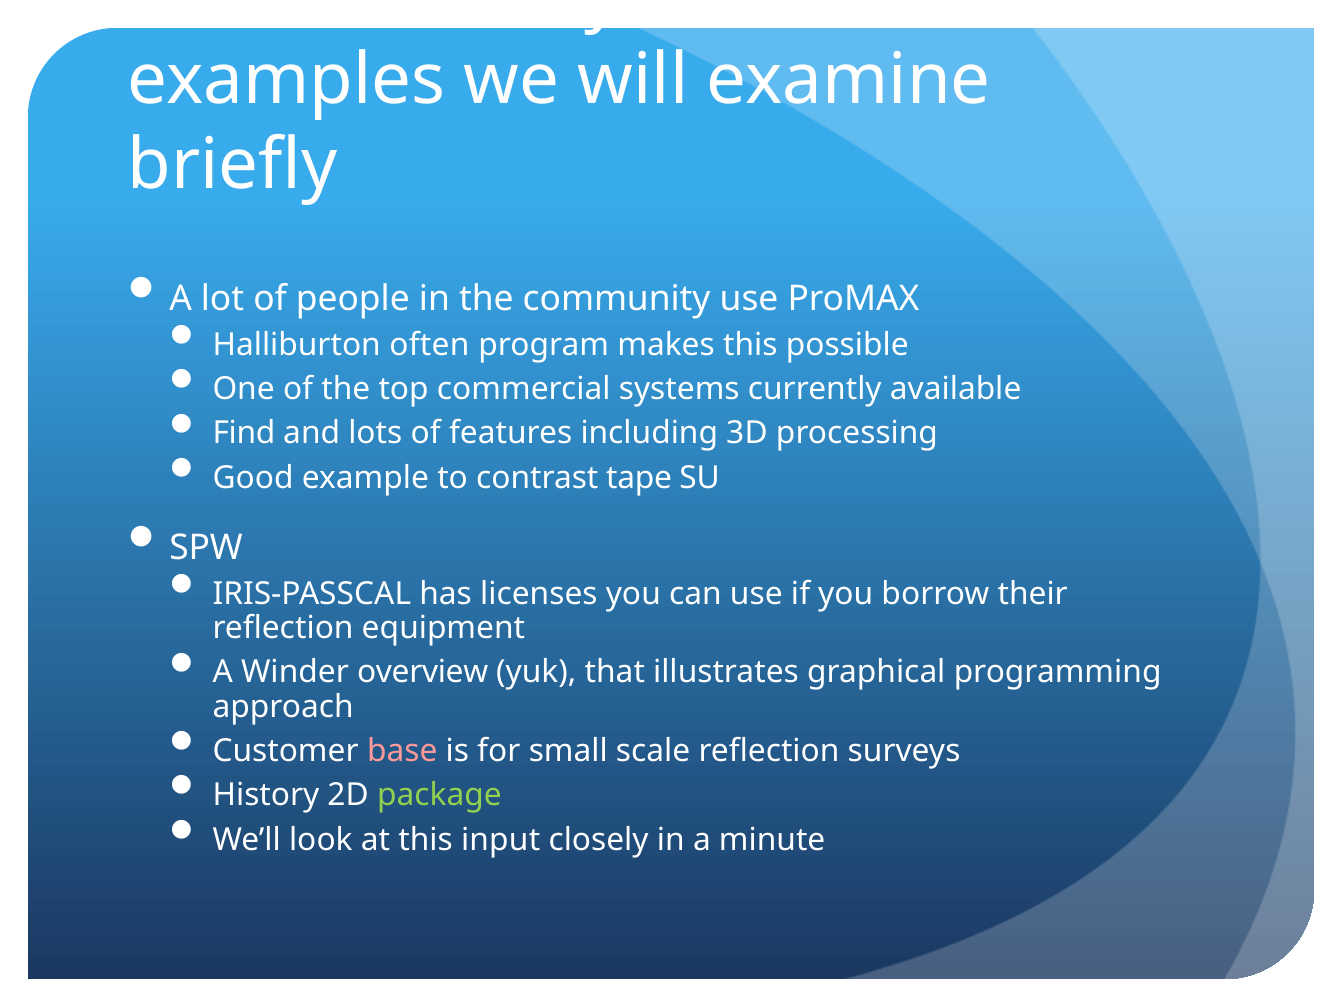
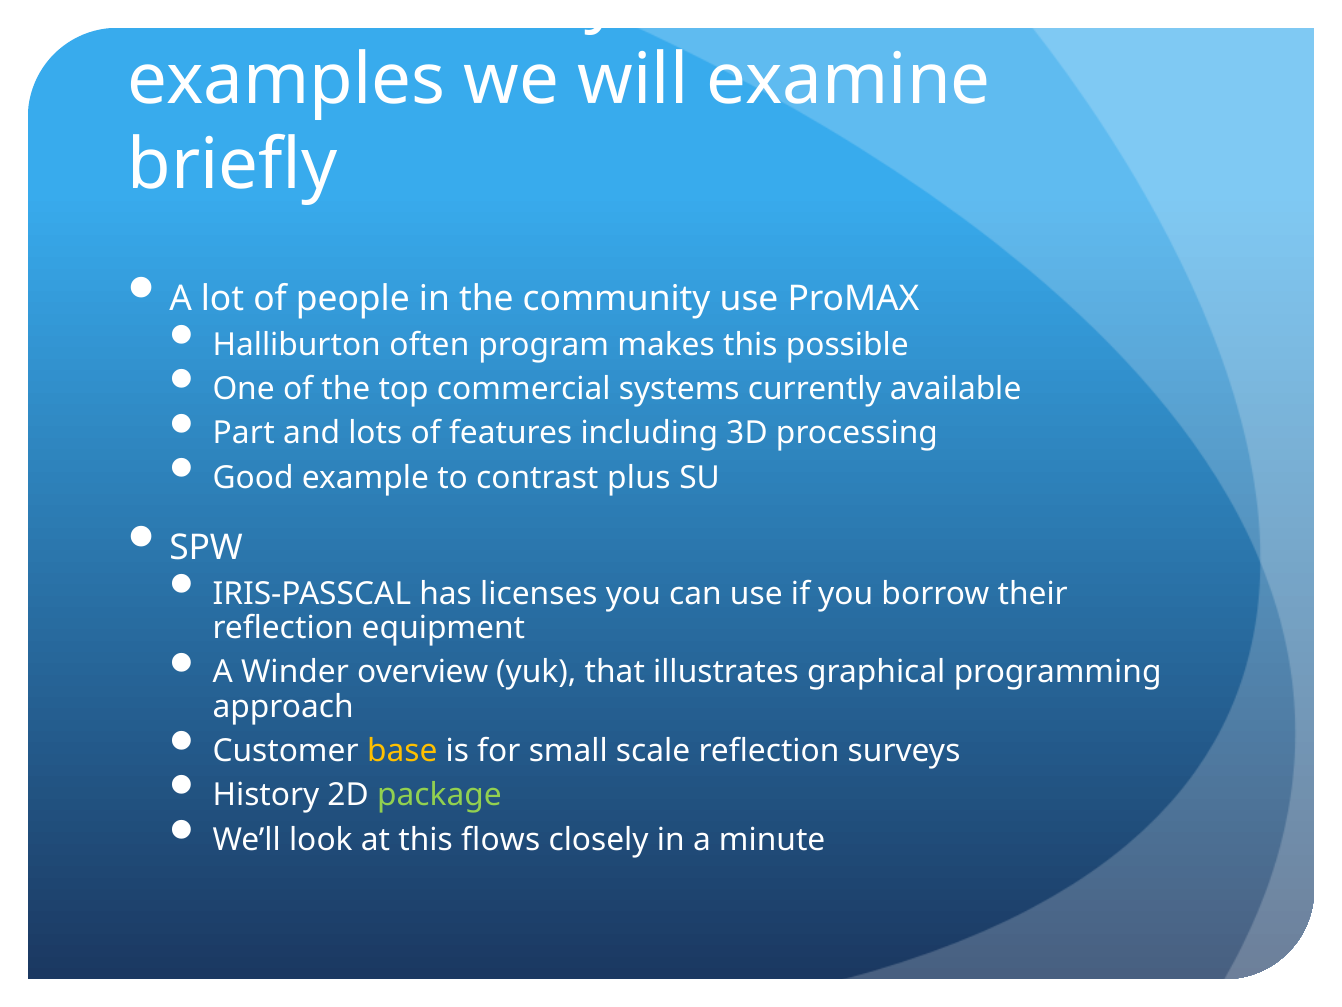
Find: Find -> Part
tape: tape -> plus
base colour: pink -> yellow
input: input -> flows
